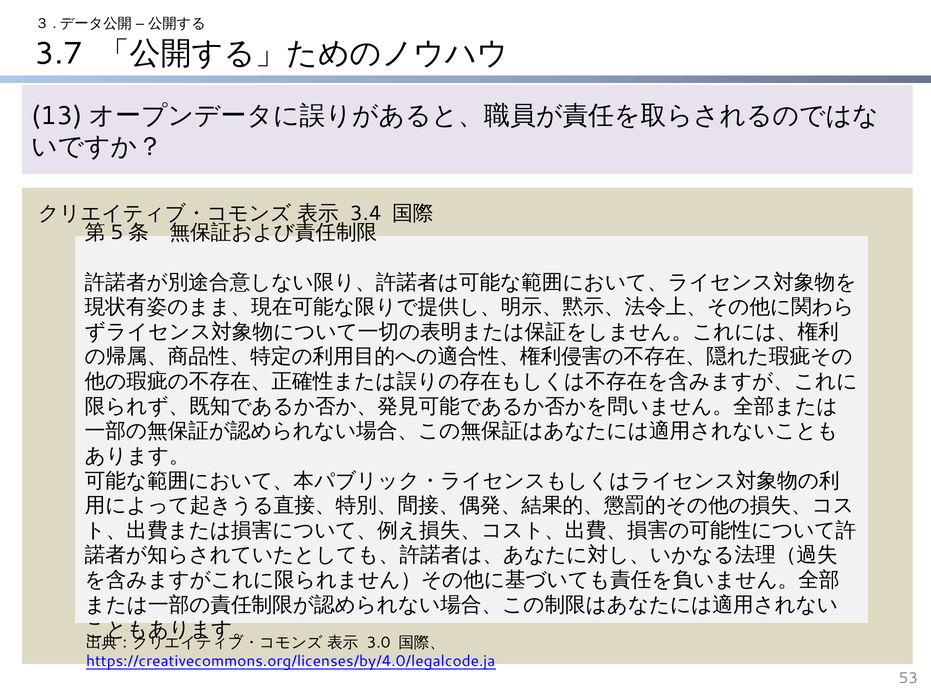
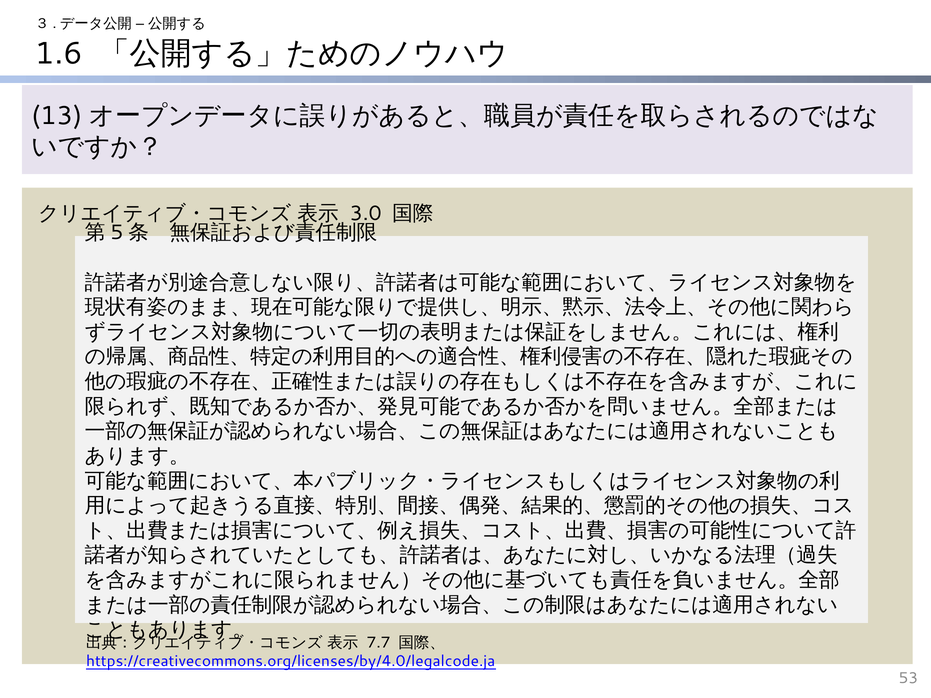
3.7: 3.7 -> 1.6
3.4: 3.4 -> 3.0
3.0: 3.0 -> 7.7
